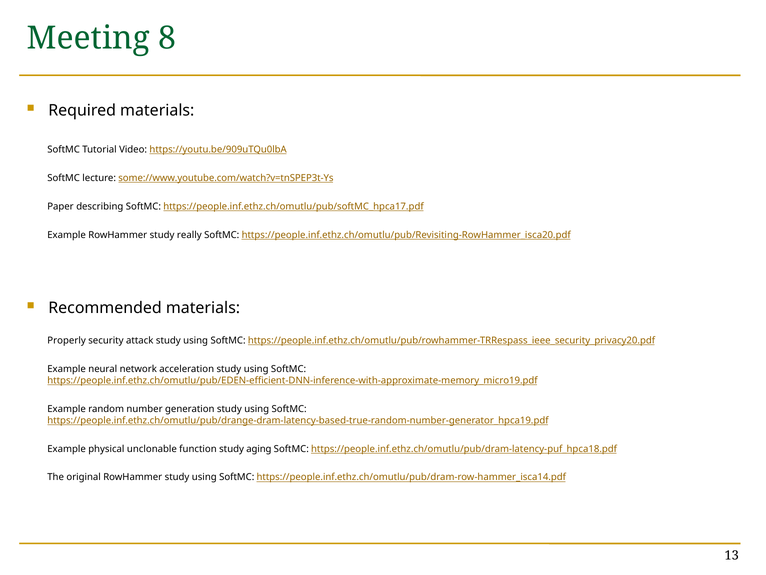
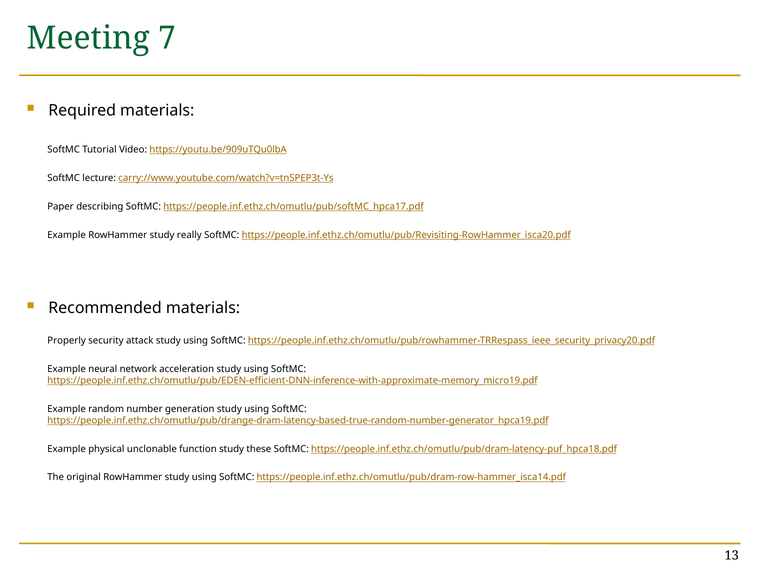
8: 8 -> 7
some://www.youtube.com/watch?v=tnSPEP3t-Ys: some://www.youtube.com/watch?v=tnSPEP3t-Ys -> carry://www.youtube.com/watch?v=tnSPEP3t-Ys
aging: aging -> these
